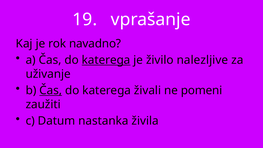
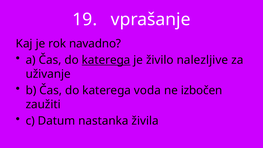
Čas at (51, 90) underline: present -> none
živali: živali -> voda
pomeni: pomeni -> izbočen
